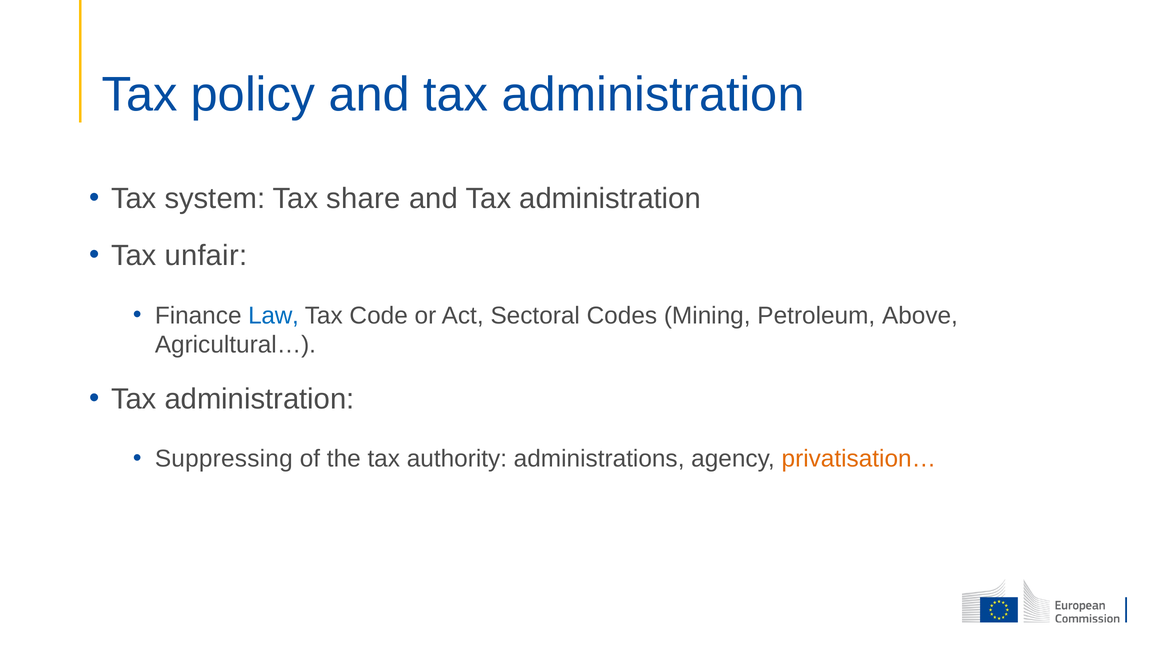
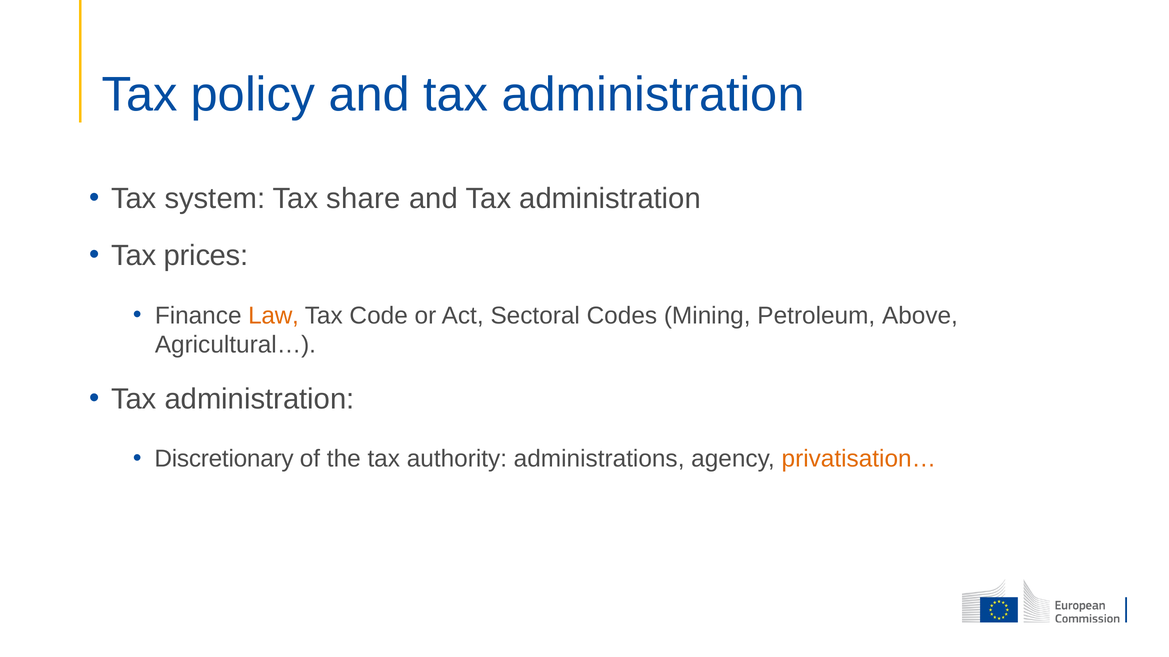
unfair: unfair -> prices
Law colour: blue -> orange
Suppressing: Suppressing -> Discretionary
